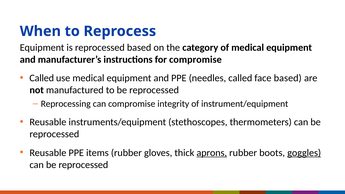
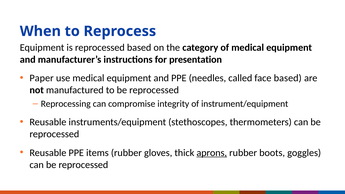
for compromise: compromise -> presentation
Called at (42, 78): Called -> Paper
goggles underline: present -> none
